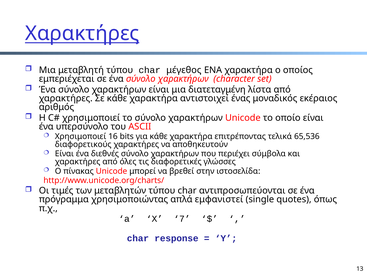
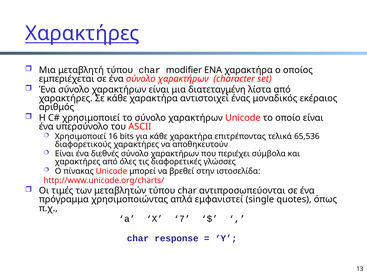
μέγεθος: μέγεθος -> modifier
